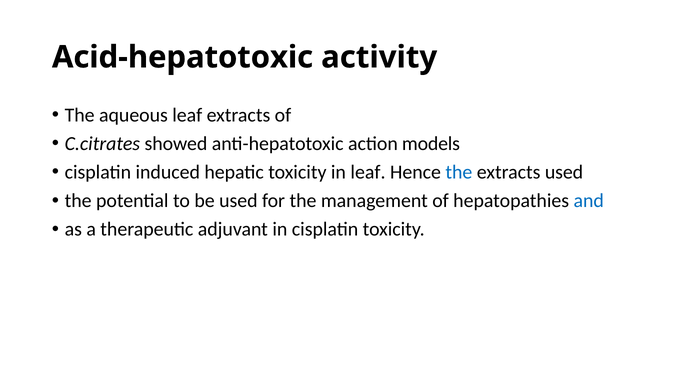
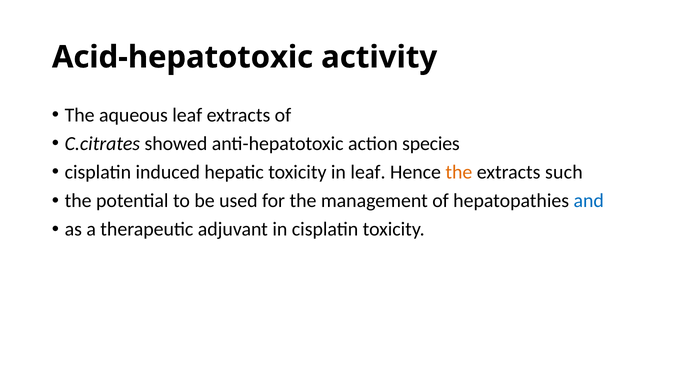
models: models -> species
the at (459, 172) colour: blue -> orange
extracts used: used -> such
